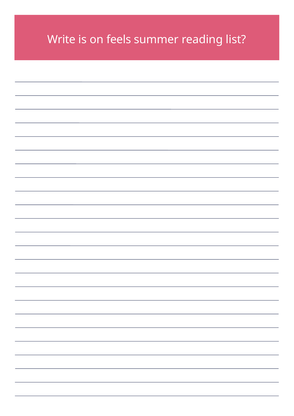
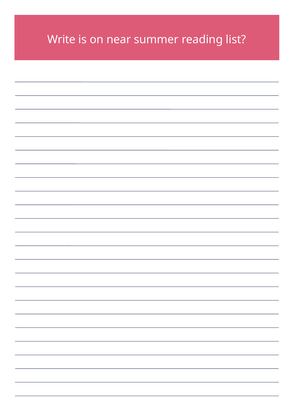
feels: feels -> near
